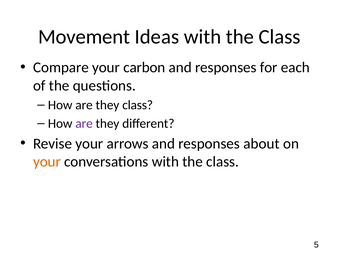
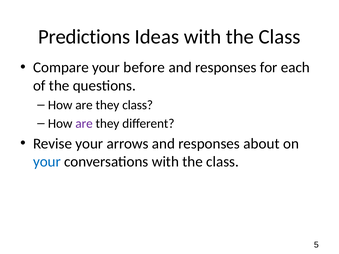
Movement: Movement -> Predictions
carbon: carbon -> before
your at (47, 162) colour: orange -> blue
